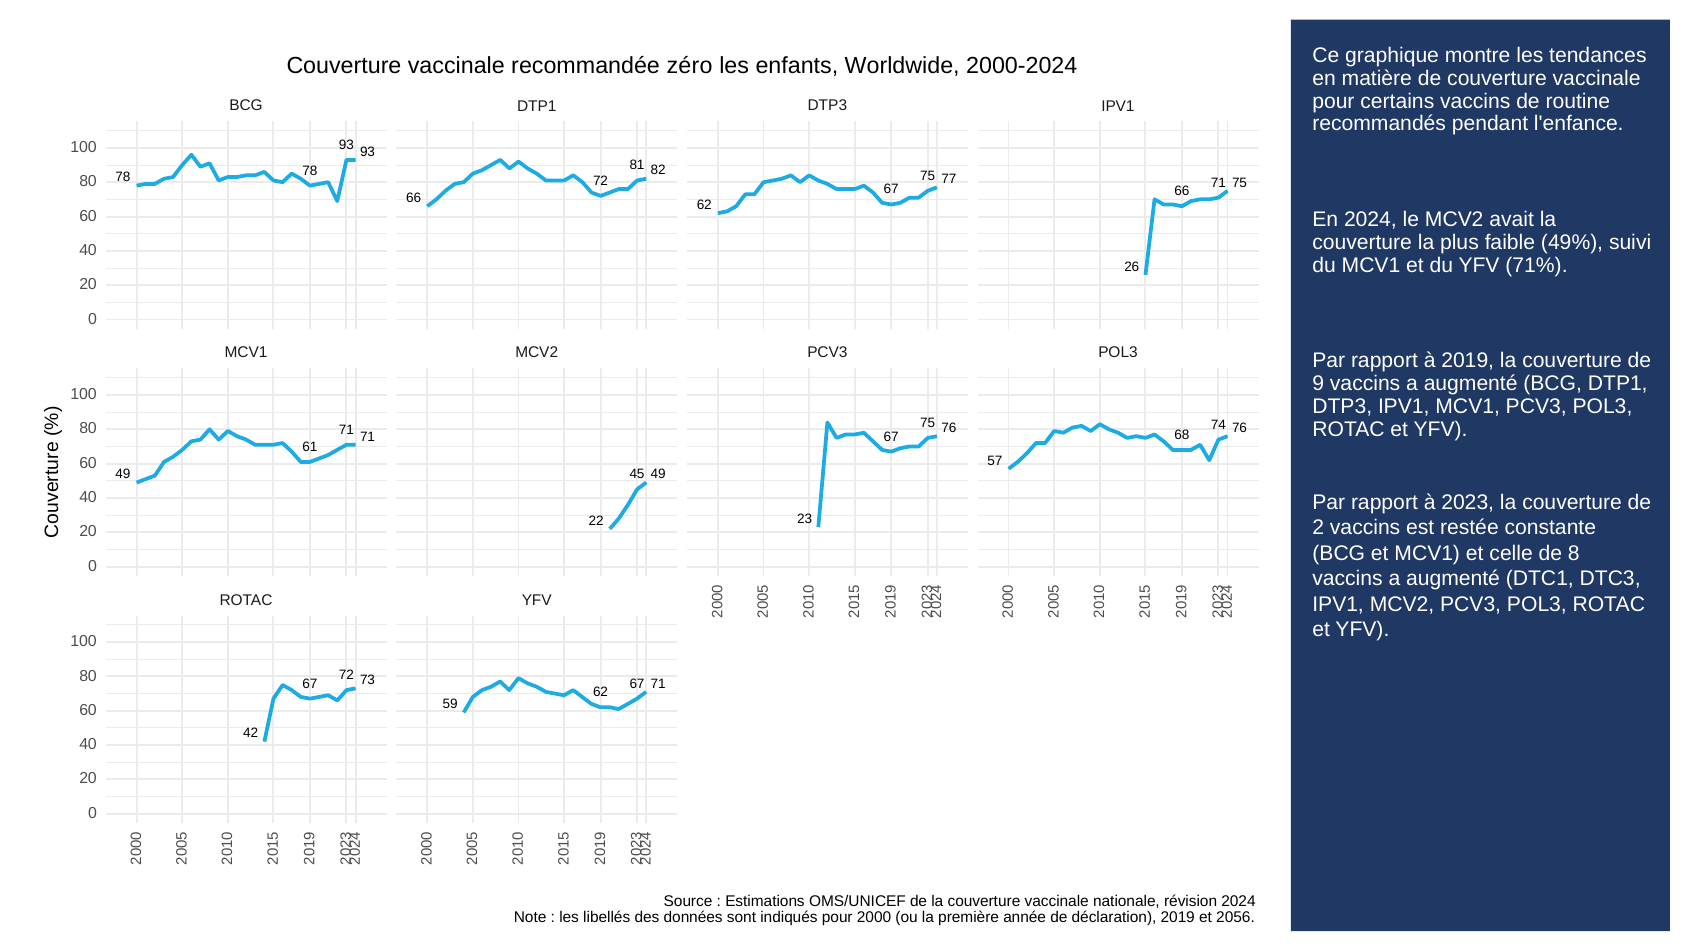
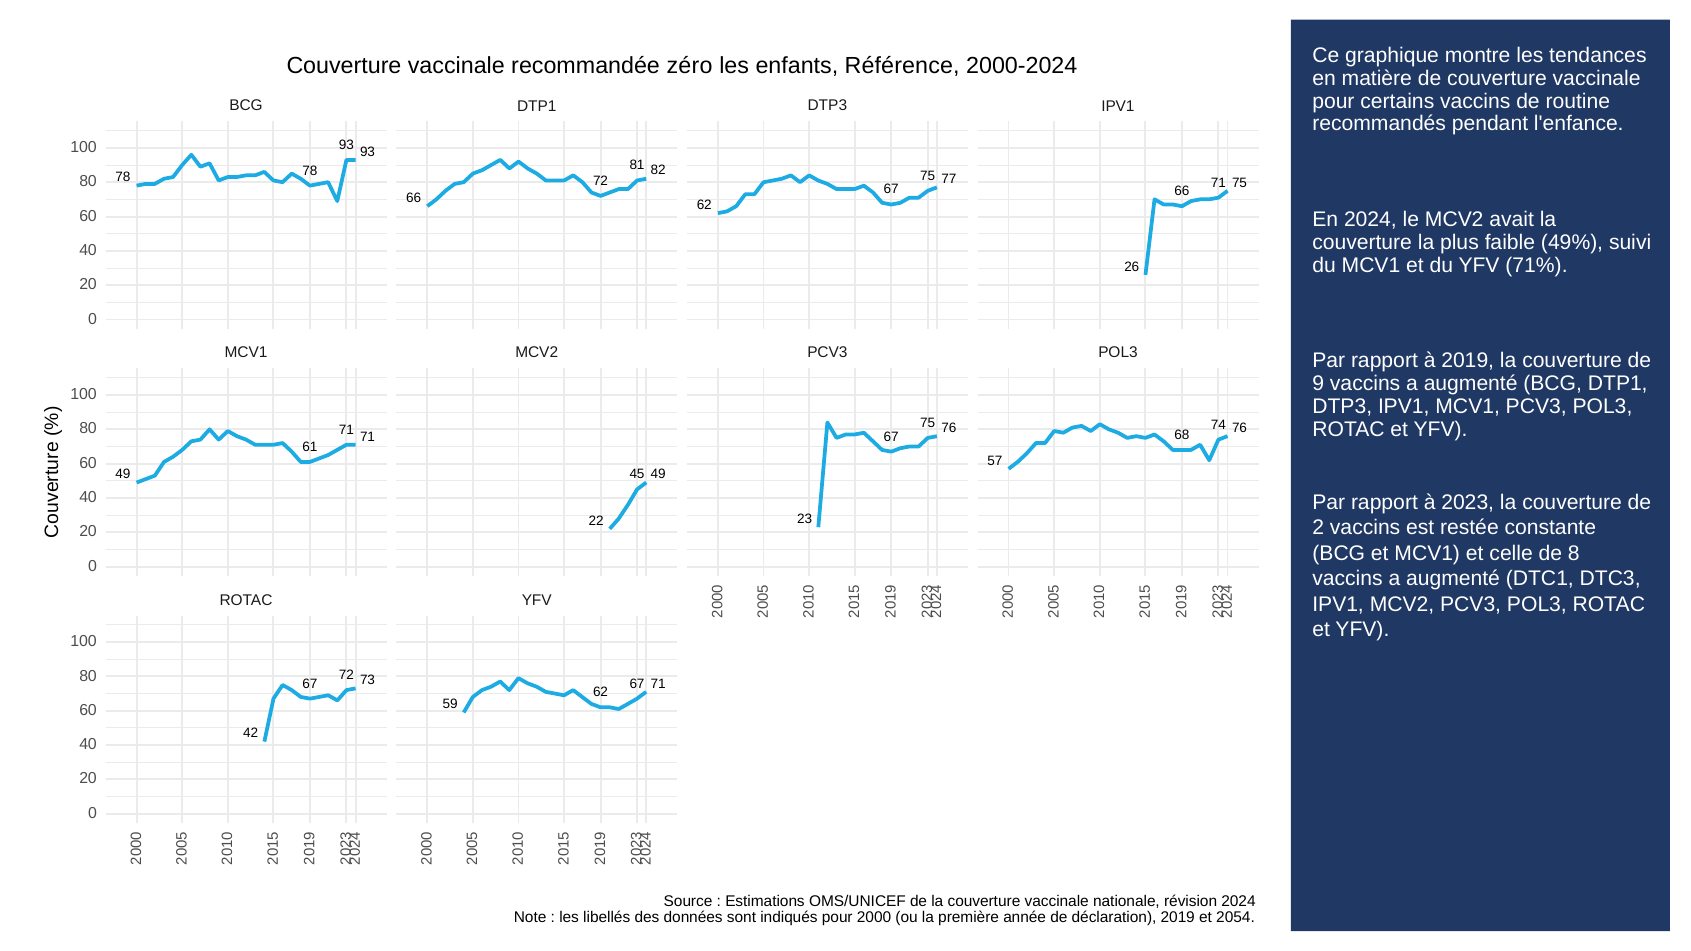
Worldwide: Worldwide -> Référence
2056: 2056 -> 2054
